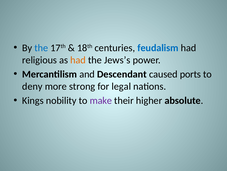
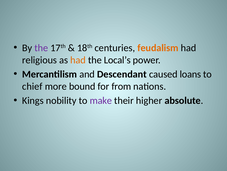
the at (41, 48) colour: blue -> purple
feudalism colour: blue -> orange
Jews’s: Jews’s -> Local’s
ports: ports -> loans
deny: deny -> chief
strong: strong -> bound
legal: legal -> from
